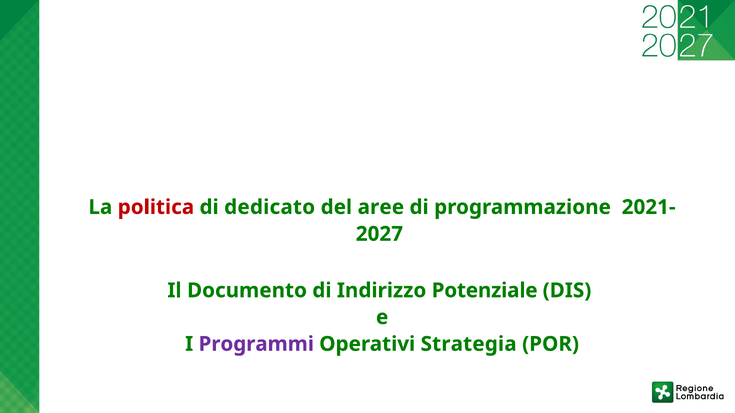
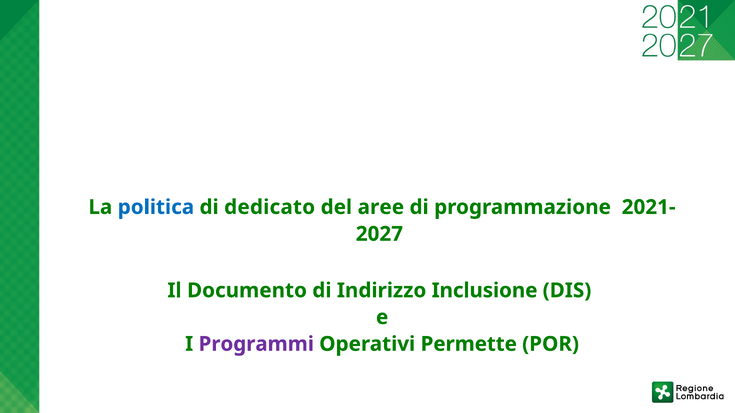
politica colour: red -> blue
Potenziale: Potenziale -> Inclusione
Strategia: Strategia -> Permette
